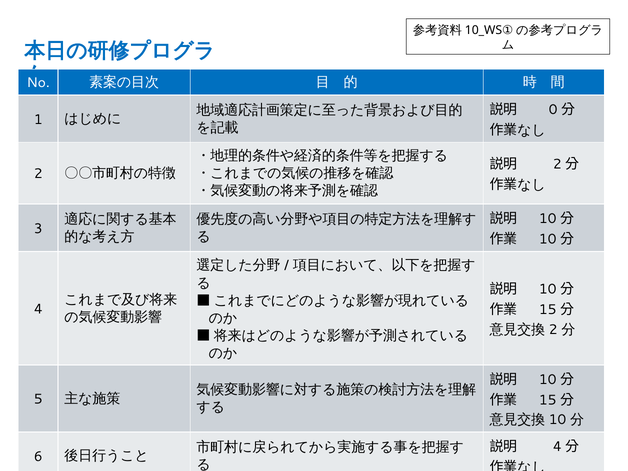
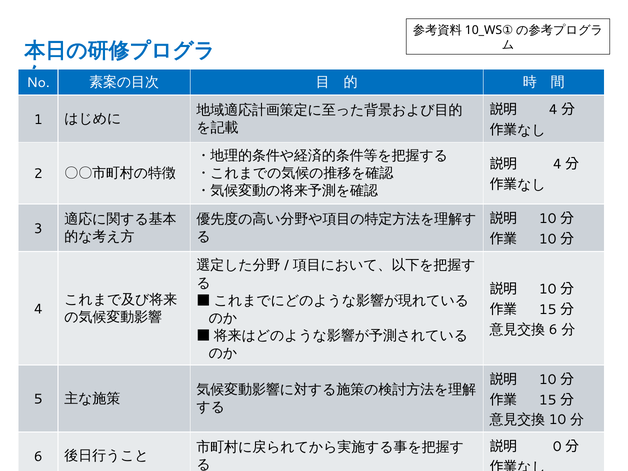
0 at (553, 110): 0 -> 4
2 at (557, 164): 2 -> 4
2 at (553, 330): 2 -> 6
4 at (557, 447): 4 -> 0
